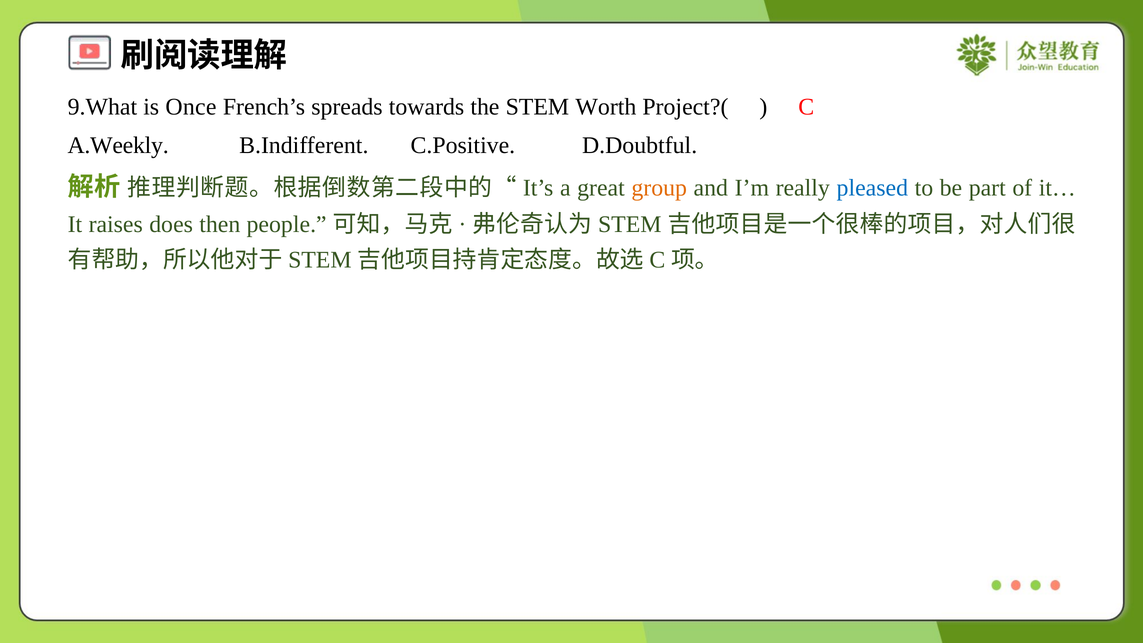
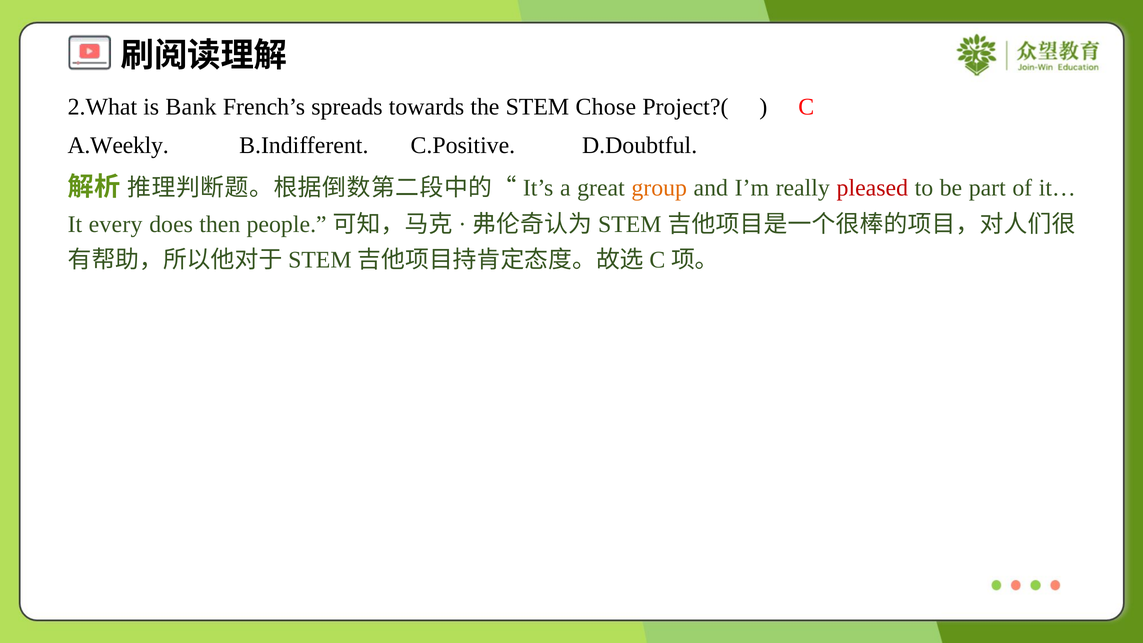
9.What: 9.What -> 2.What
Once: Once -> Bank
Worth: Worth -> Chose
pleased colour: blue -> red
raises: raises -> every
